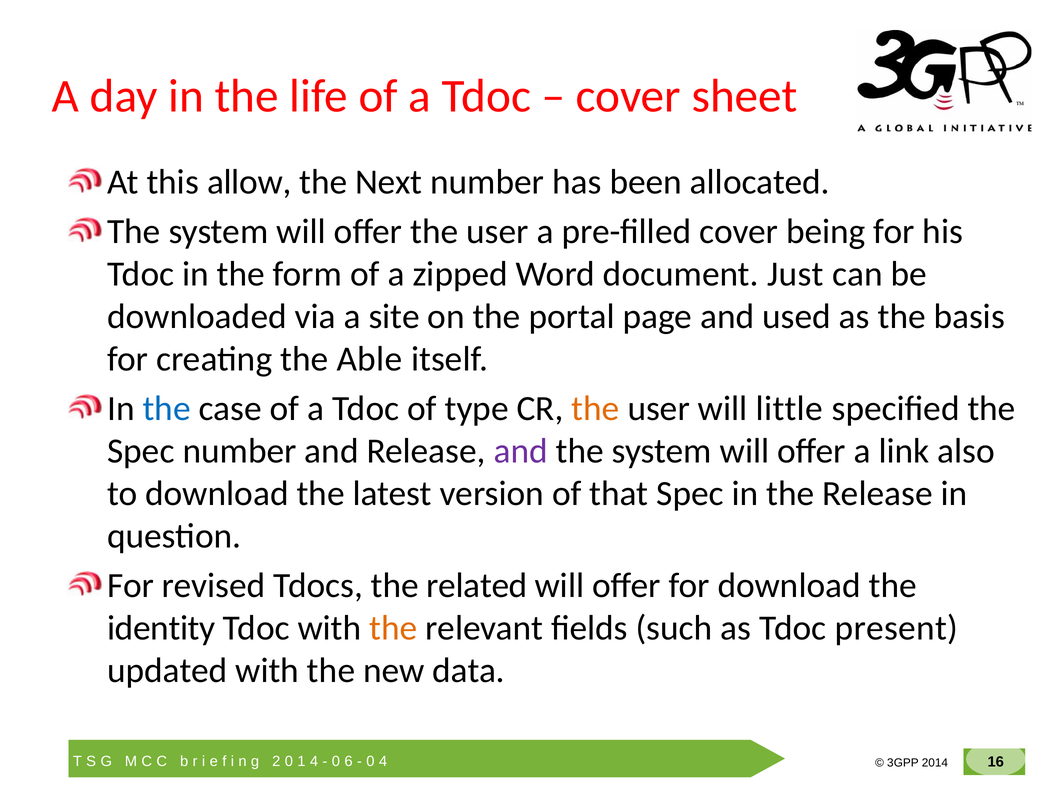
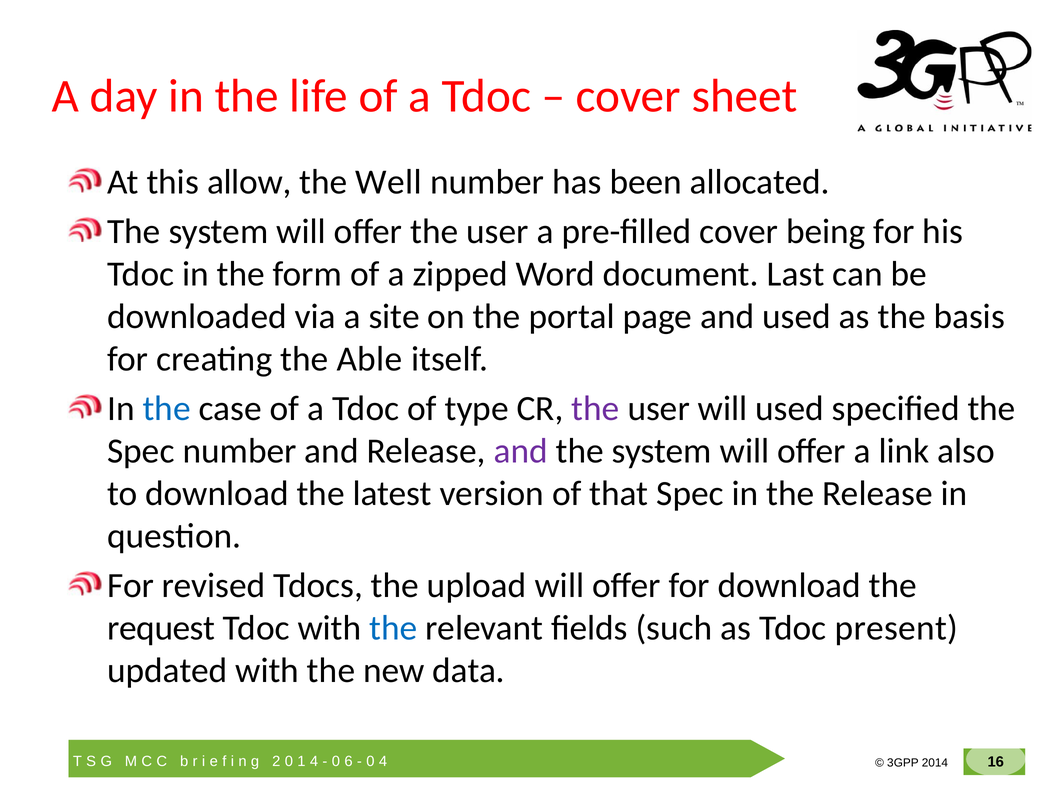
Next: Next -> Well
Just: Just -> Last
the at (595, 409) colour: orange -> purple
will little: little -> used
related: related -> upload
identity: identity -> request
the at (393, 628) colour: orange -> blue
